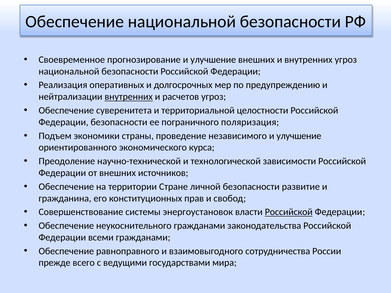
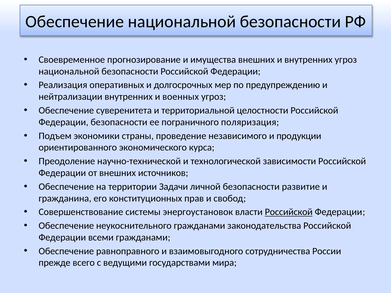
прогнозирование и улучшение: улучшение -> имущества
внутренних at (129, 97) underline: present -> none
расчетов: расчетов -> военных
независимого и улучшение: улучшение -> продукции
Стране: Стране -> Задачи
